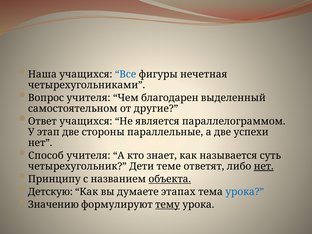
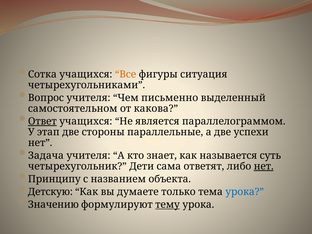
Наша: Наша -> Сотка
Все colour: blue -> orange
нечетная: нечетная -> ситуация
благодарен: благодарен -> письменно
другие: другие -> какова
Ответ underline: none -> present
Способ: Способ -> Задача
теме: теме -> сама
объекта underline: present -> none
этапах: этапах -> только
